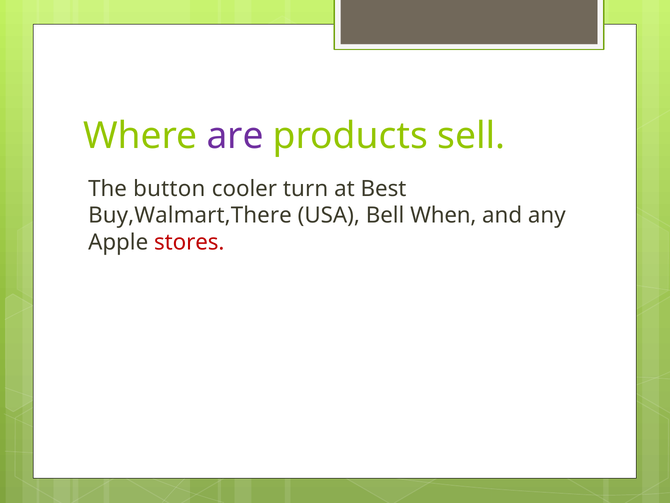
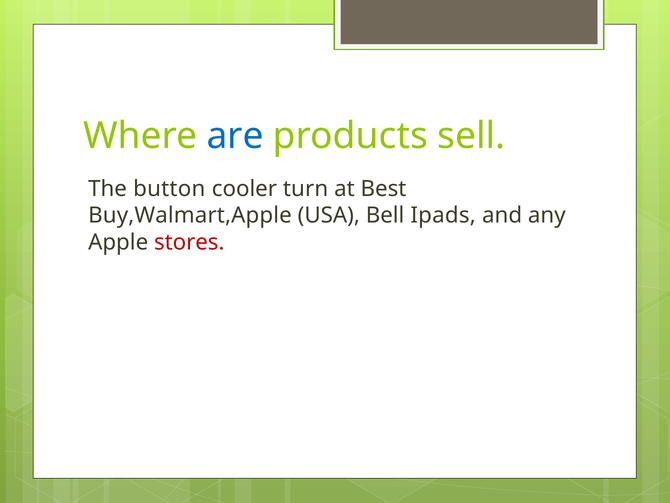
are colour: purple -> blue
Buy,Walmart,There: Buy,Walmart,There -> Buy,Walmart,Apple
When: When -> Ipads
